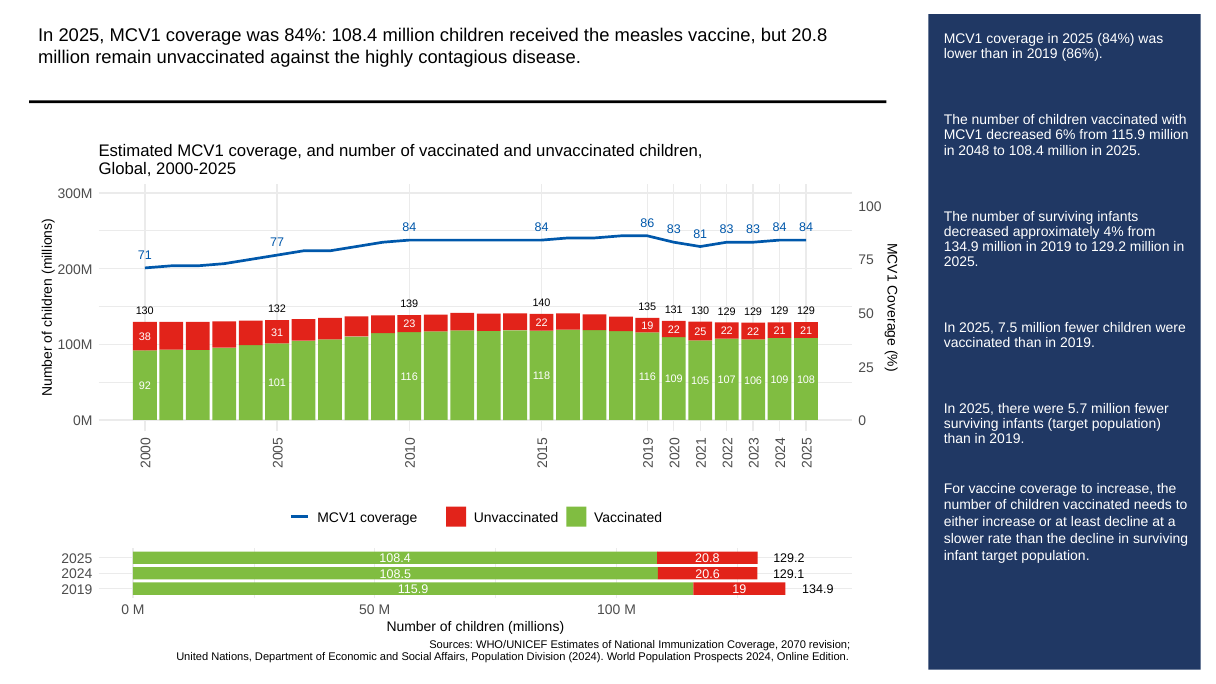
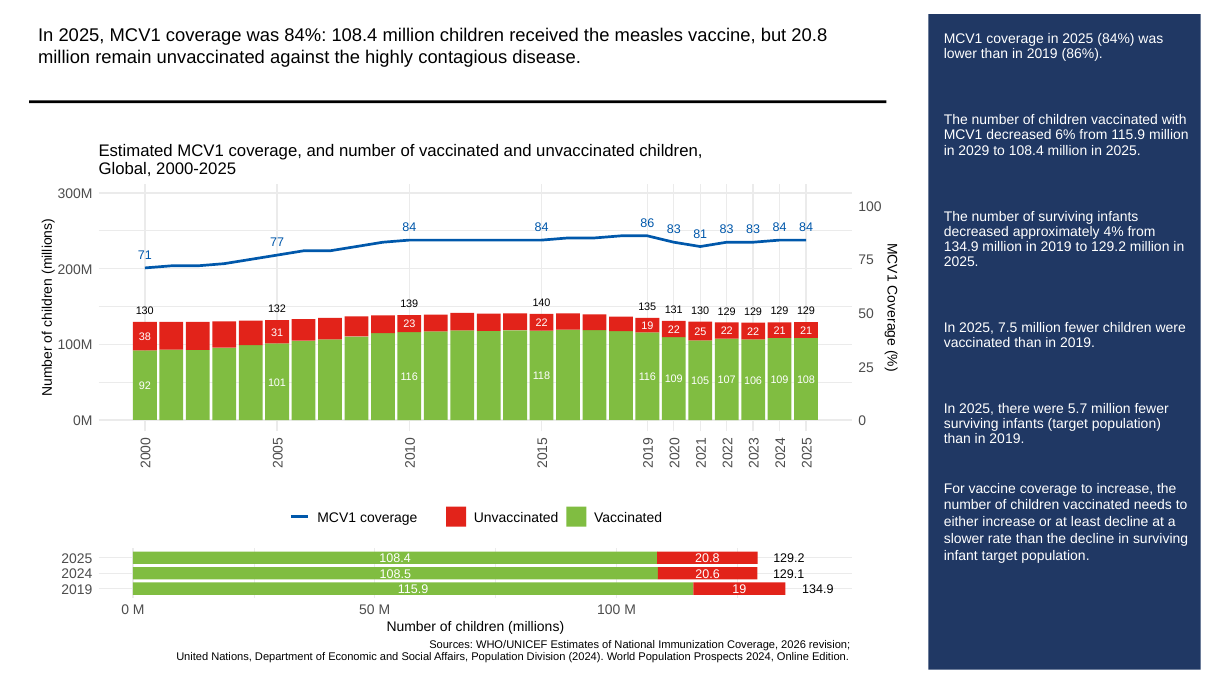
2048: 2048 -> 2029
2070: 2070 -> 2026
